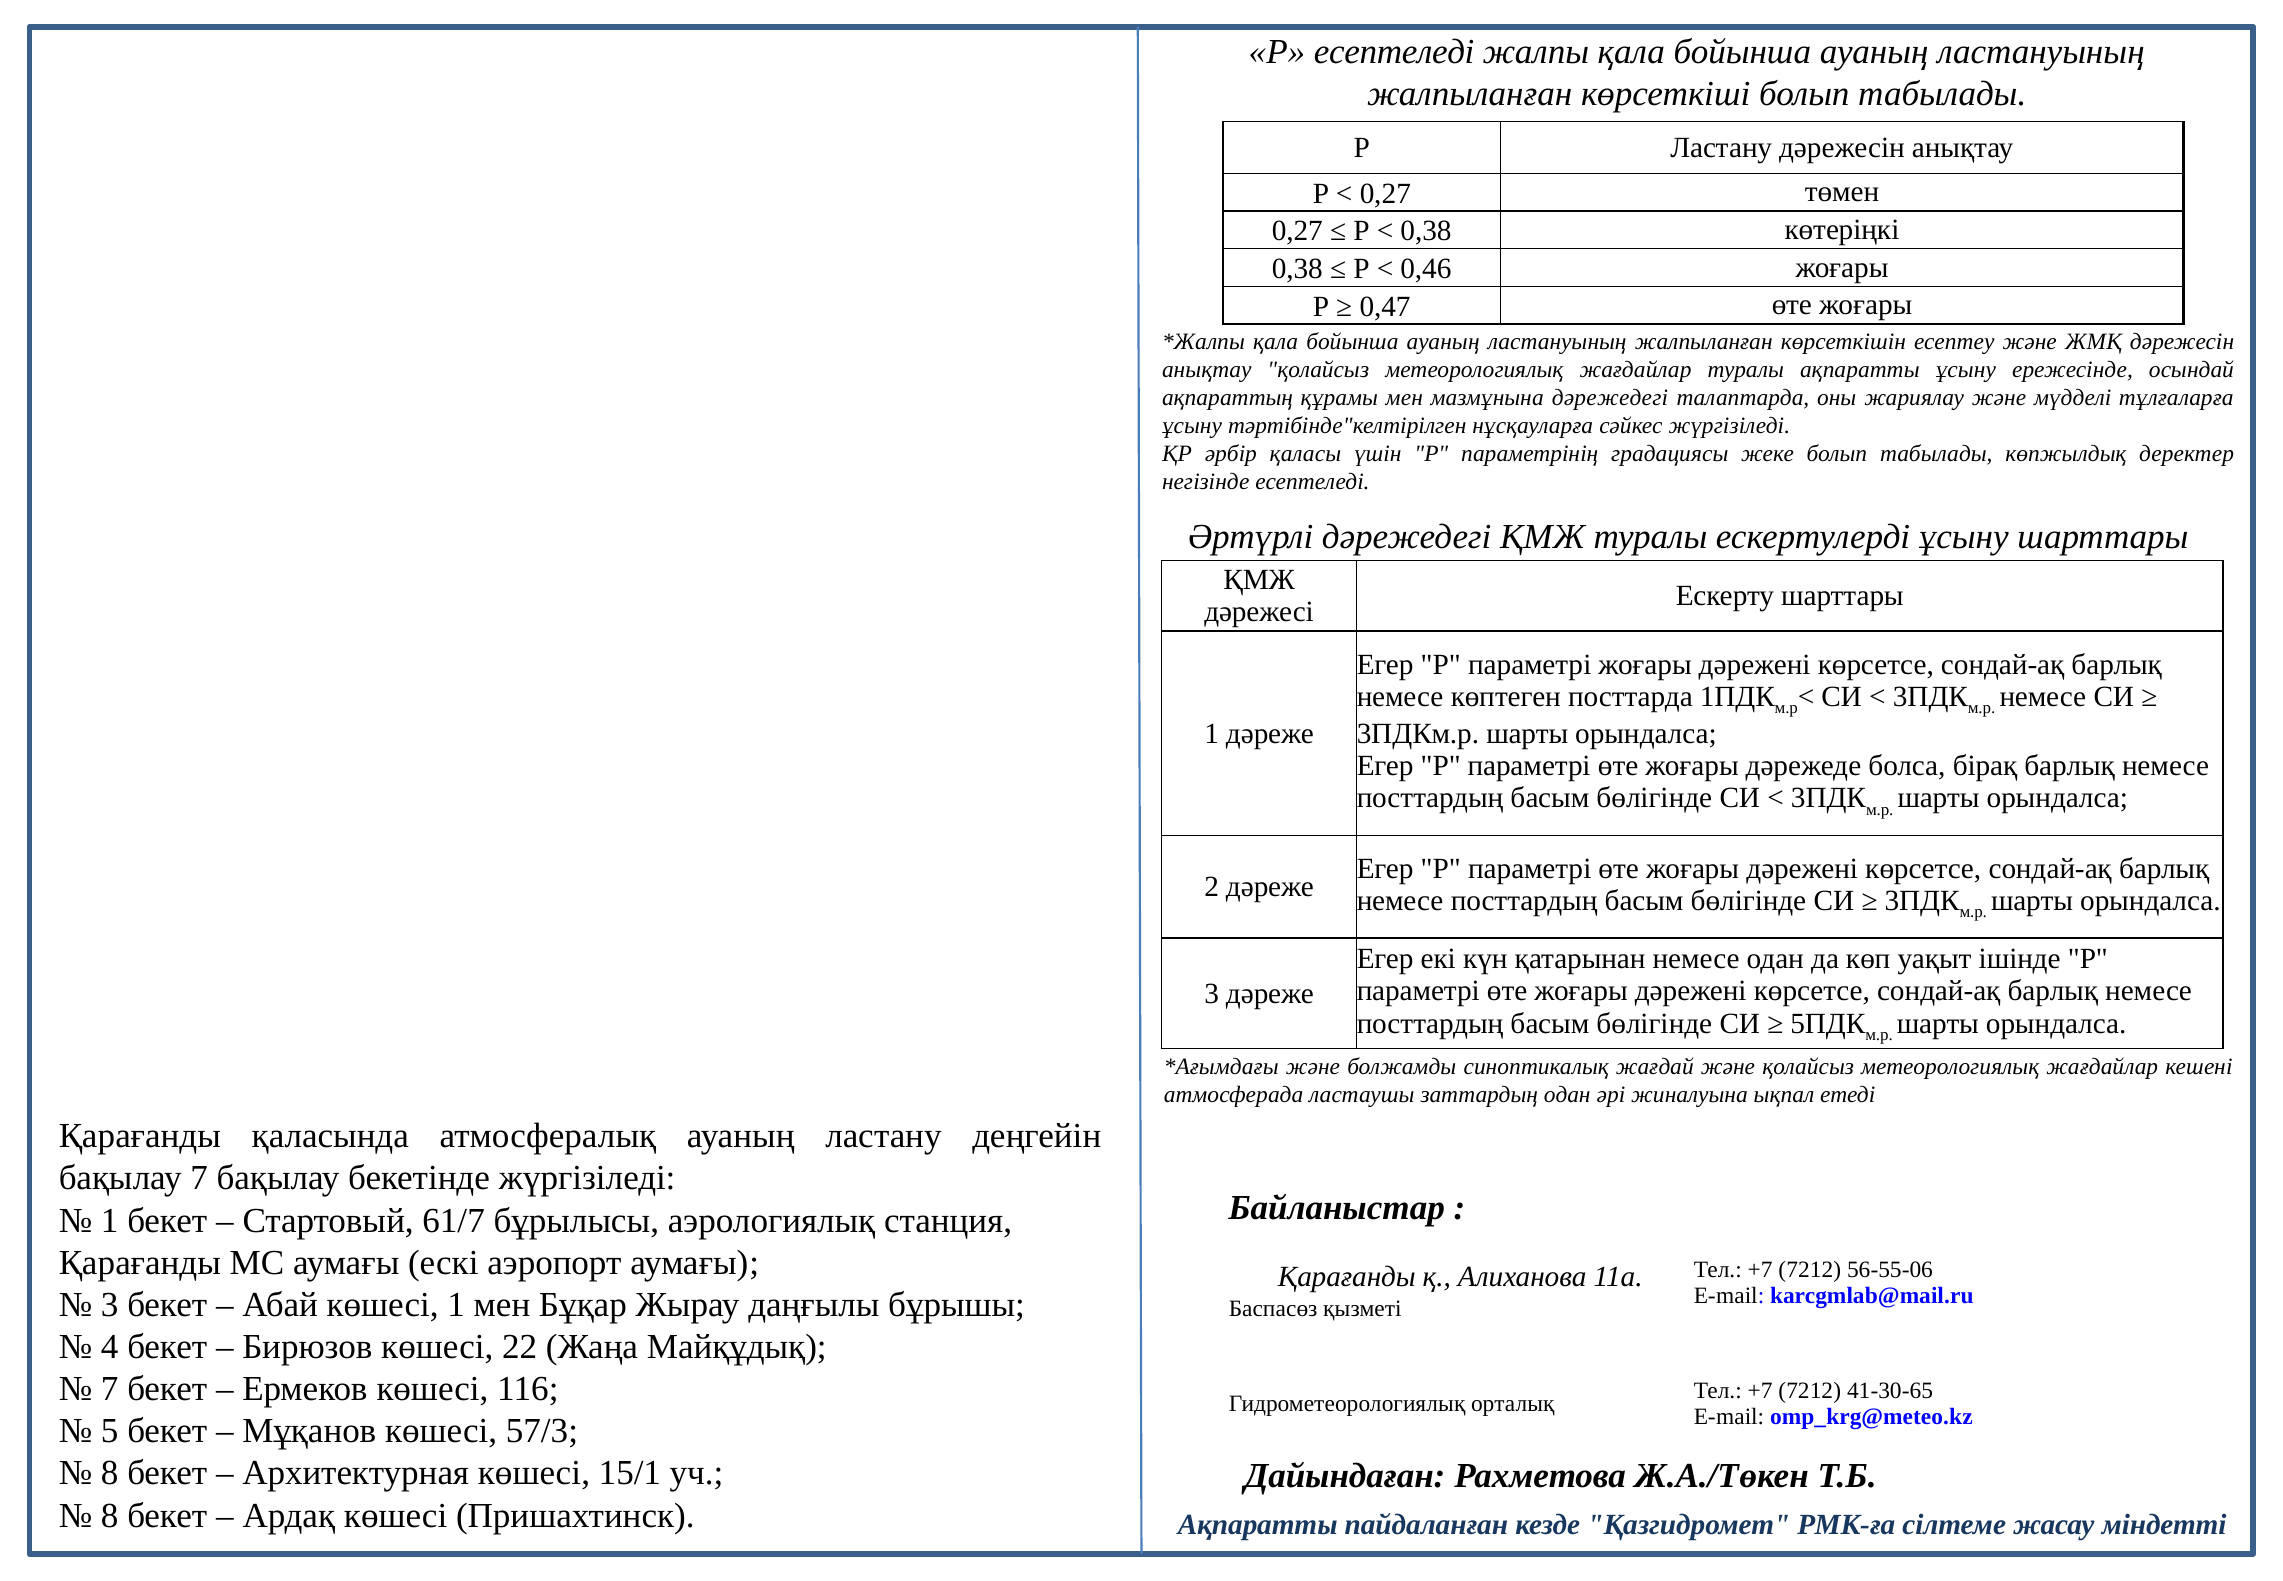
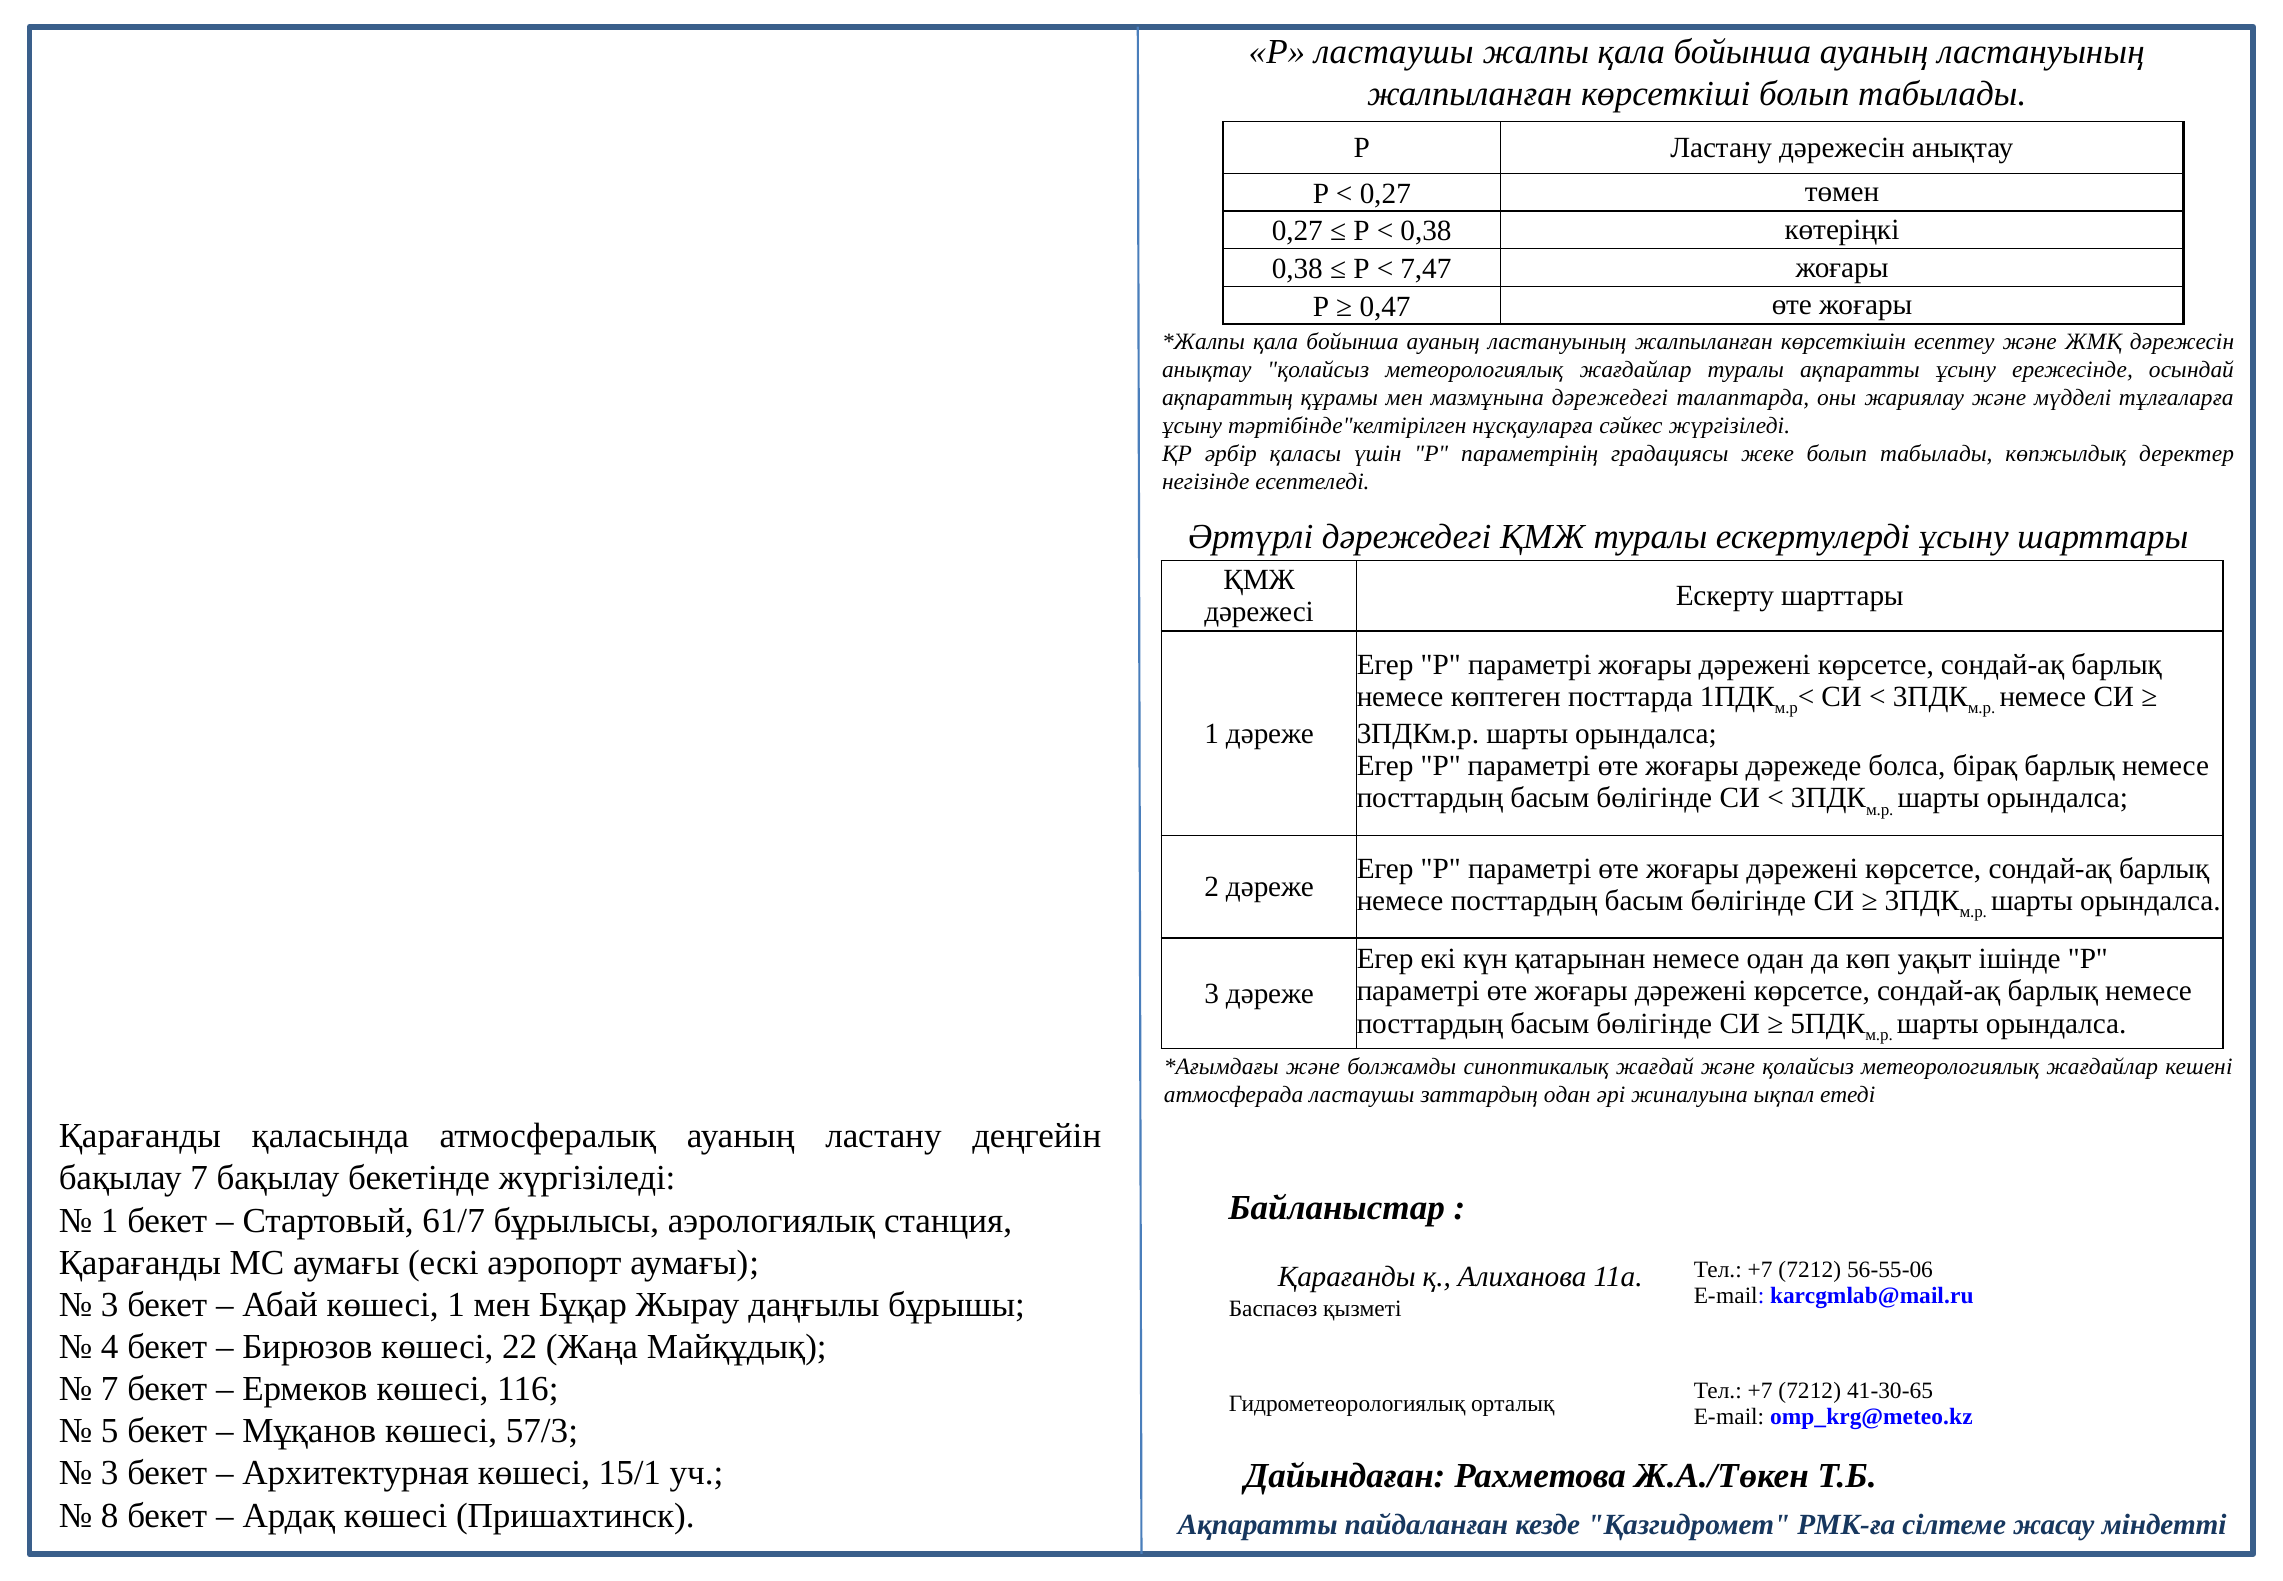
Р есептеледі: есептеледі -> ластаушы
0,46: 0,46 -> 7,47
8 at (110, 1473): 8 -> 3
